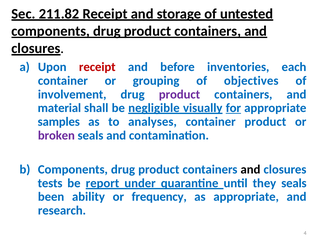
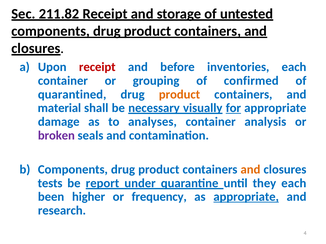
objectives: objectives -> confirmed
involvement: involvement -> quarantined
product at (179, 95) colour: purple -> orange
negligible: negligible -> necessary
samples: samples -> damage
container product: product -> analysis
and at (250, 170) colour: black -> orange
they seals: seals -> each
ability: ability -> higher
appropriate at (246, 197) underline: none -> present
